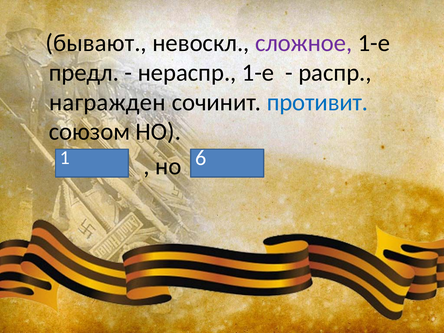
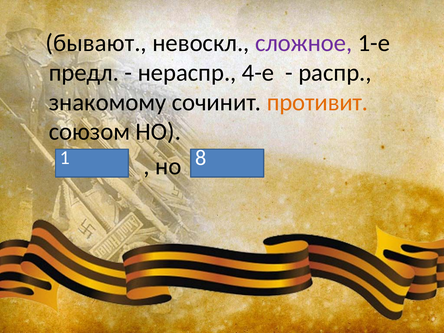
нераспр 1-е: 1-е -> 4-е
награжден: награжден -> знакомому
противит colour: blue -> orange
6: 6 -> 8
